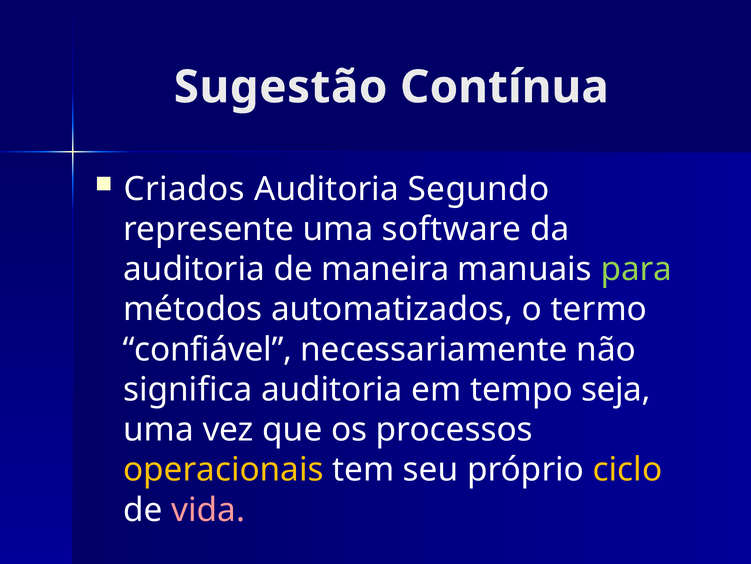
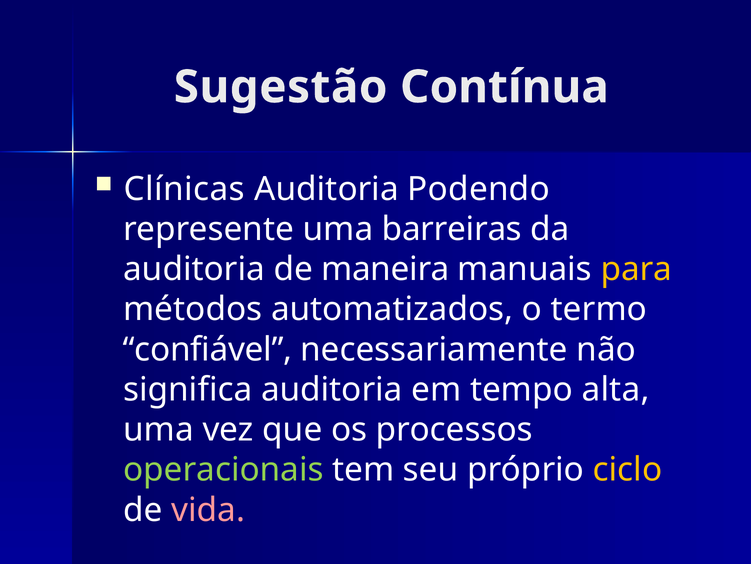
Criados: Criados -> Clínicas
Segundo: Segundo -> Podendo
software: software -> barreiras
para colour: light green -> yellow
seja: seja -> alta
operacionais colour: yellow -> light green
